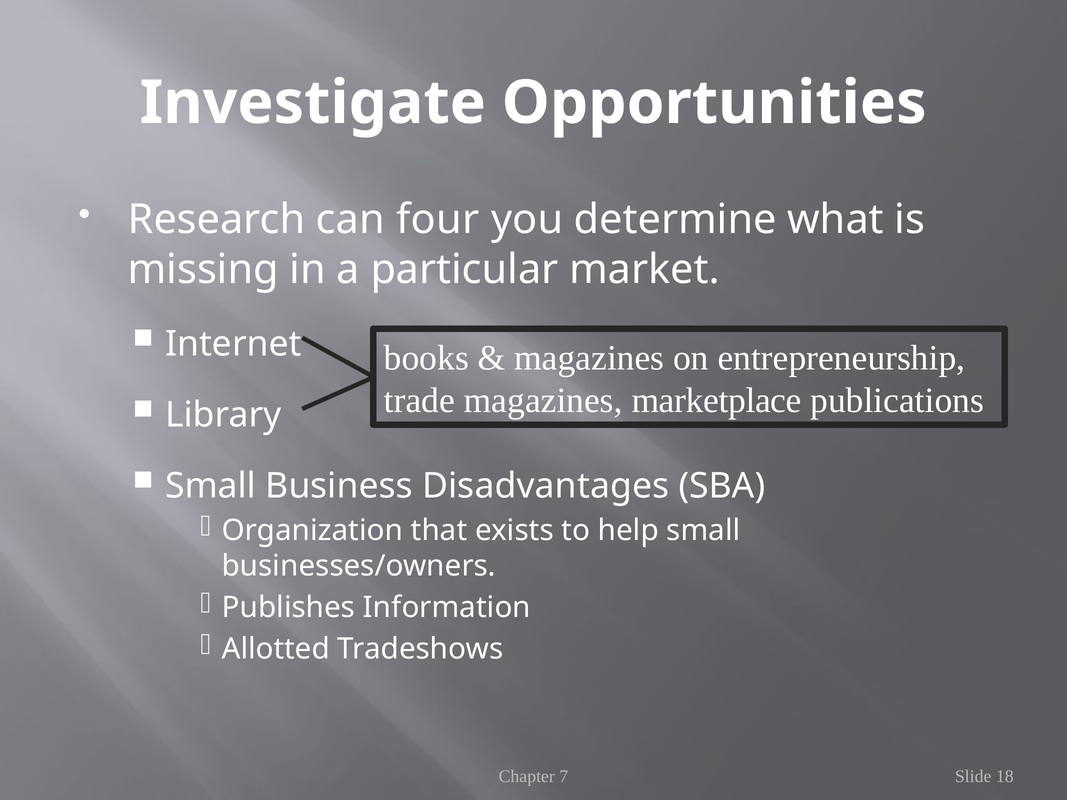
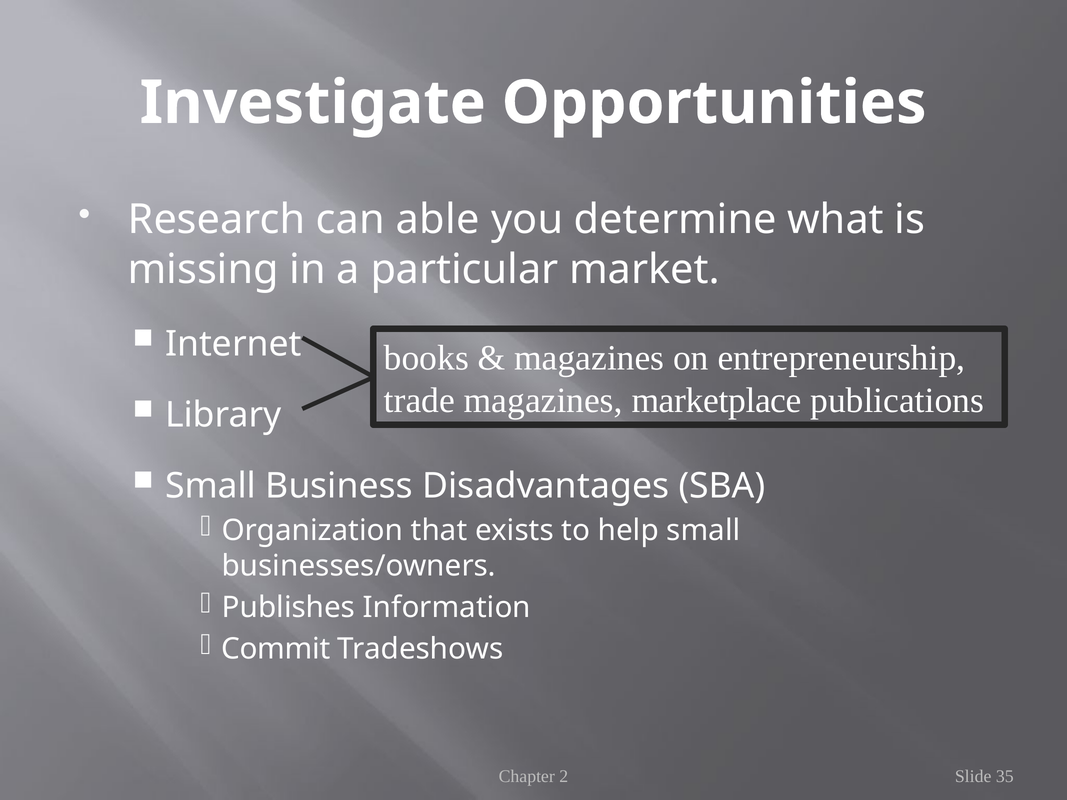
four: four -> able
Allotted: Allotted -> Commit
7: 7 -> 2
18: 18 -> 35
